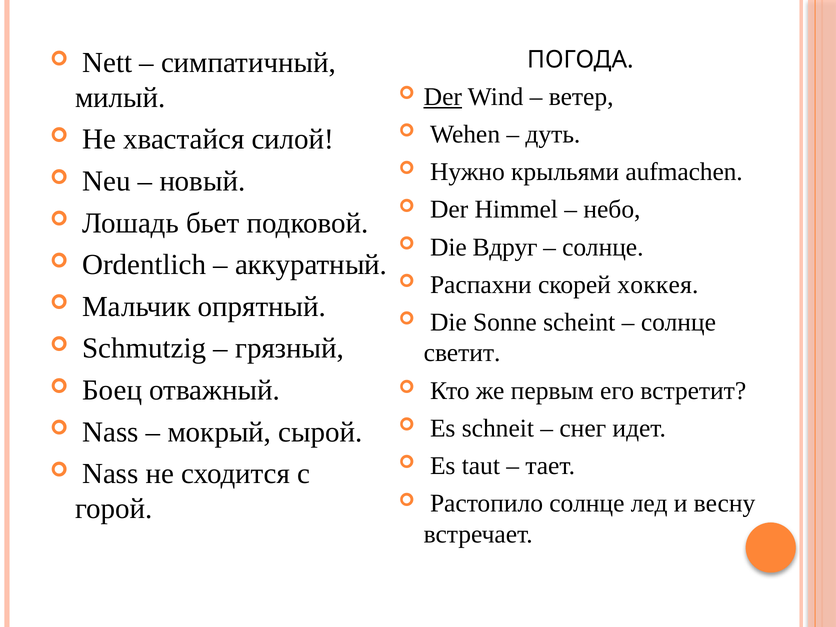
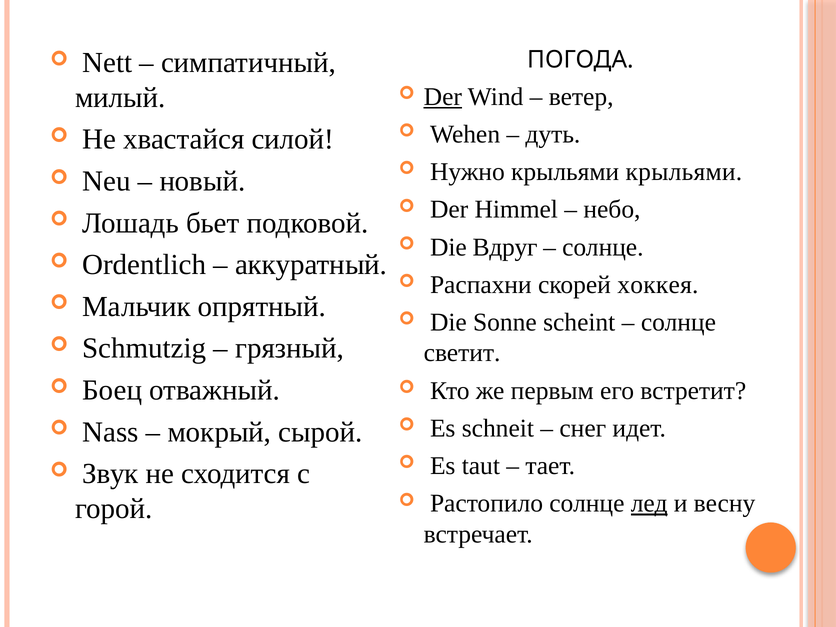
крыльями aufmachen: aufmachen -> крыльями
Nass at (110, 474): Nass -> Звук
лед underline: none -> present
